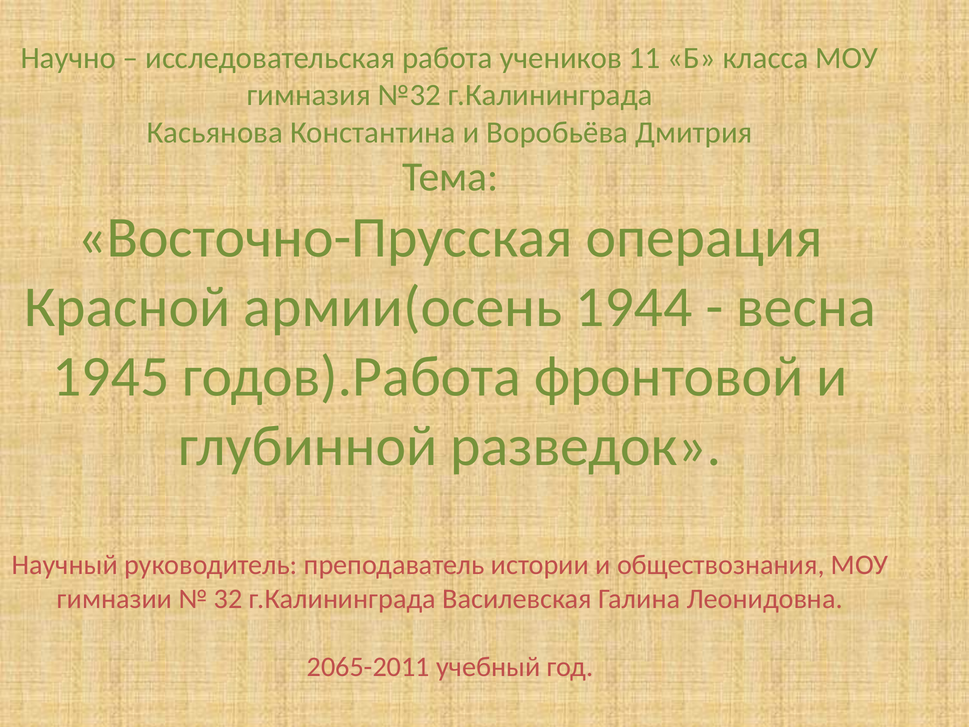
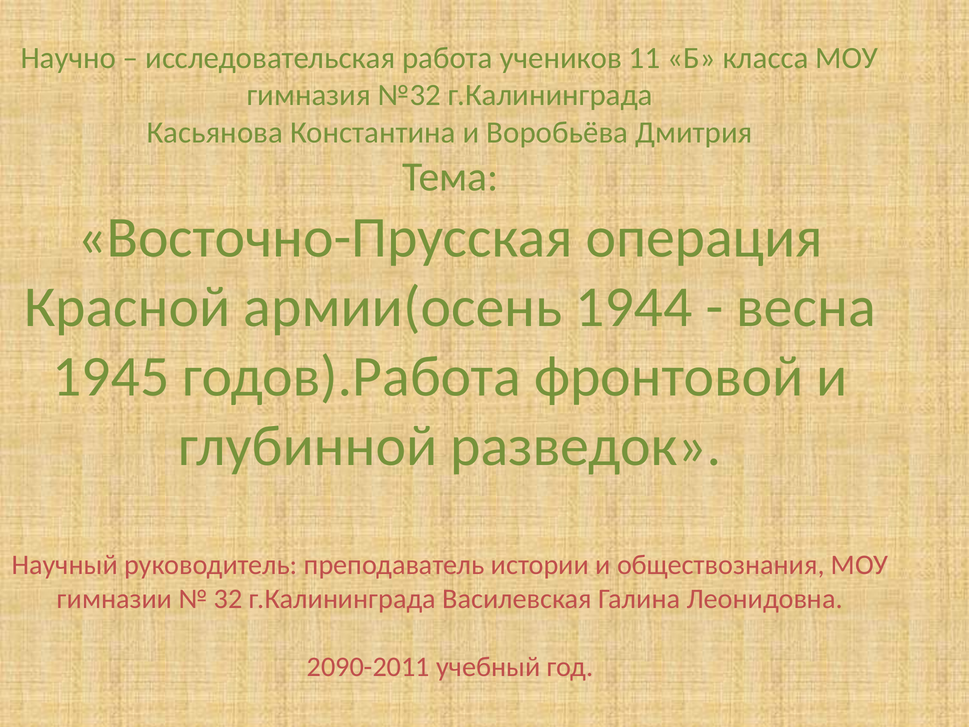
2065-2011: 2065-2011 -> 2090-2011
